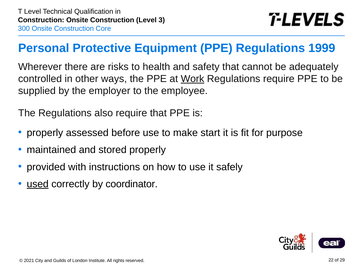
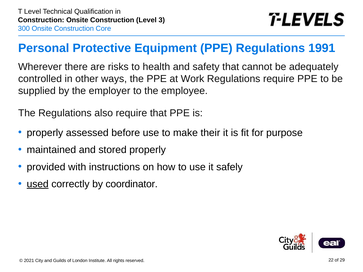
1999: 1999 -> 1991
Work underline: present -> none
start: start -> their
